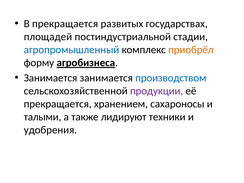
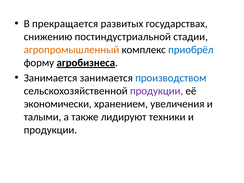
площадей: площадей -> снижению
агропромышленный colour: blue -> orange
приобрёл colour: orange -> blue
прекращается at (58, 104): прекращается -> экономически
сахароносы: сахароносы -> увеличения
удобрения at (50, 130): удобрения -> продукции
